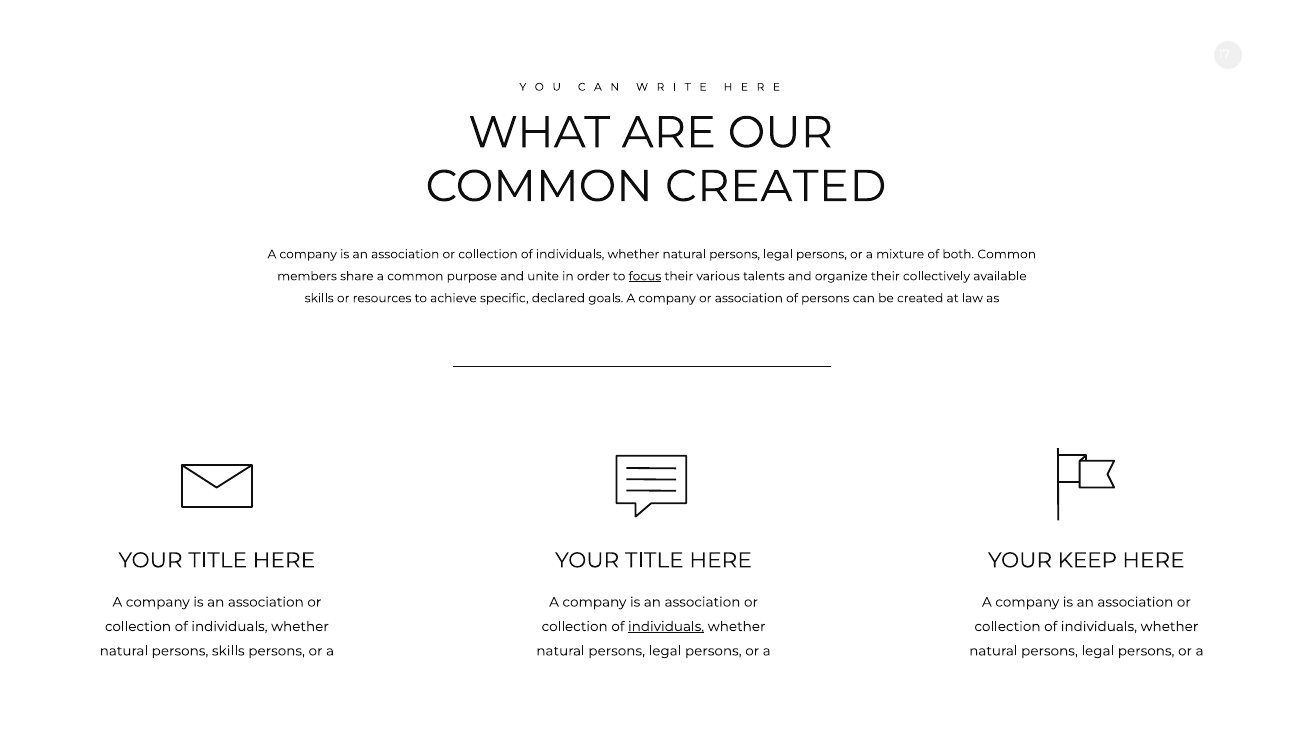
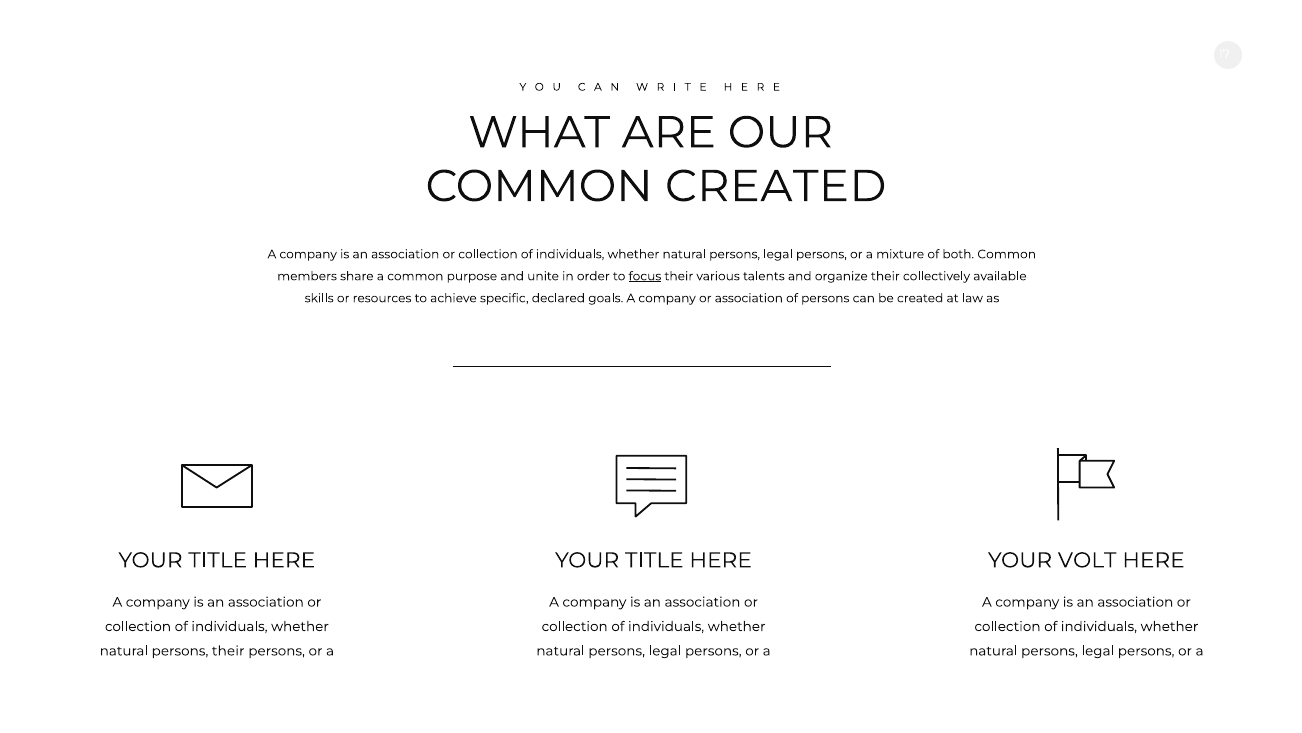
KEEP: KEEP -> VOLT
individuals at (666, 626) underline: present -> none
persons skills: skills -> their
